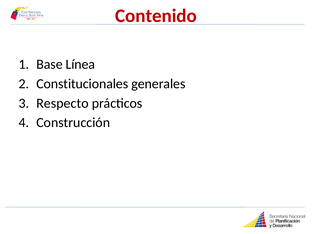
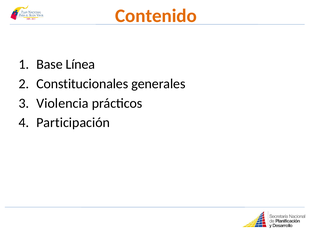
Contenido colour: red -> orange
Respecto: Respecto -> Violencia
Construcción: Construcción -> Participación
